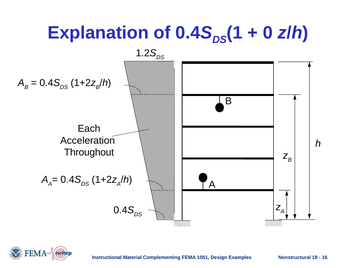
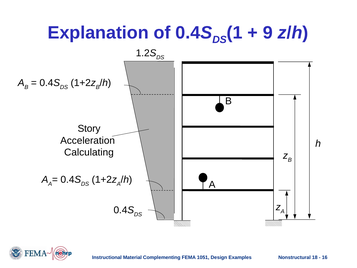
0: 0 -> 9
Each: Each -> Story
Throughout: Throughout -> Calculating
